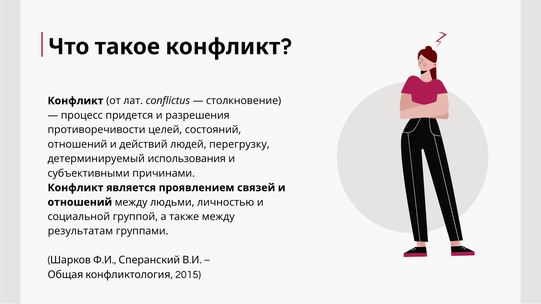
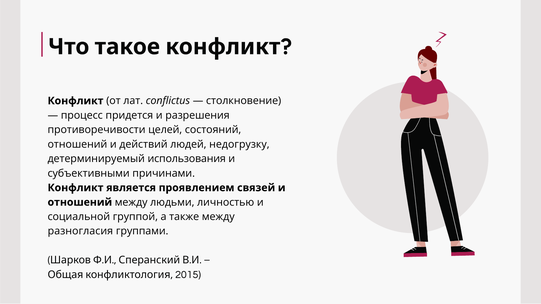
перегрузку: перегрузку -> недогрузку
результатам: результатам -> разногласия
